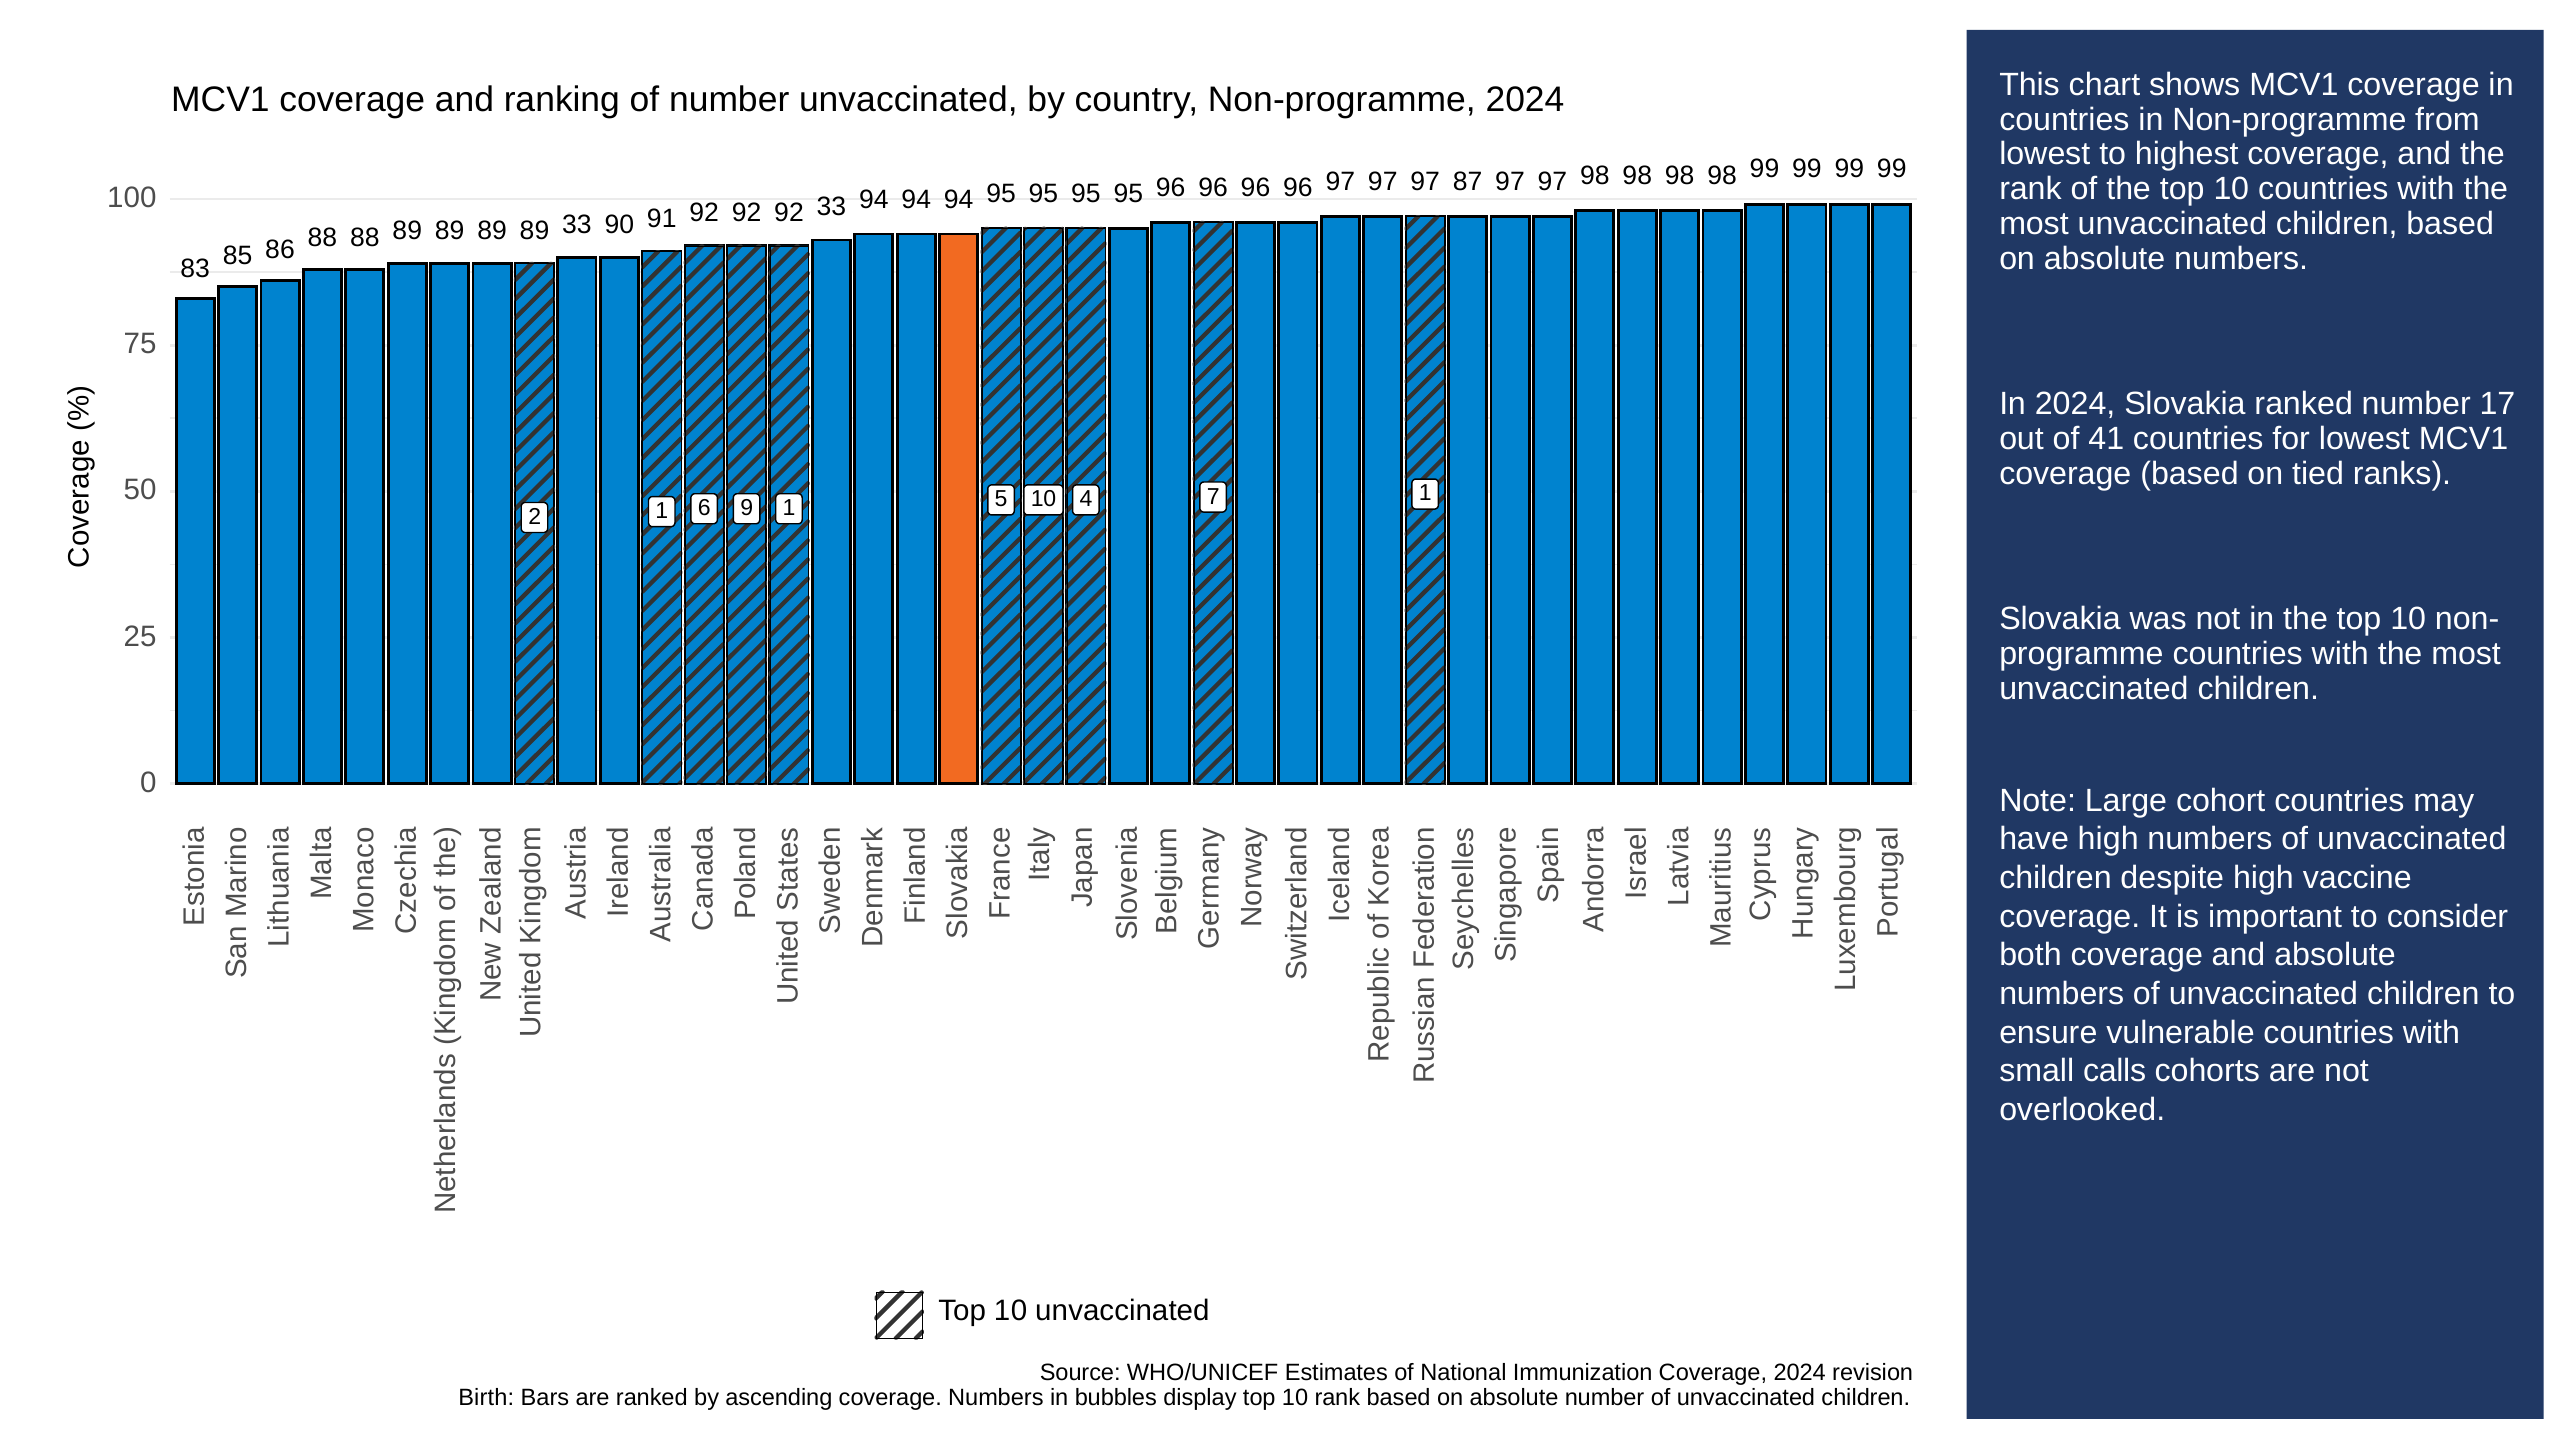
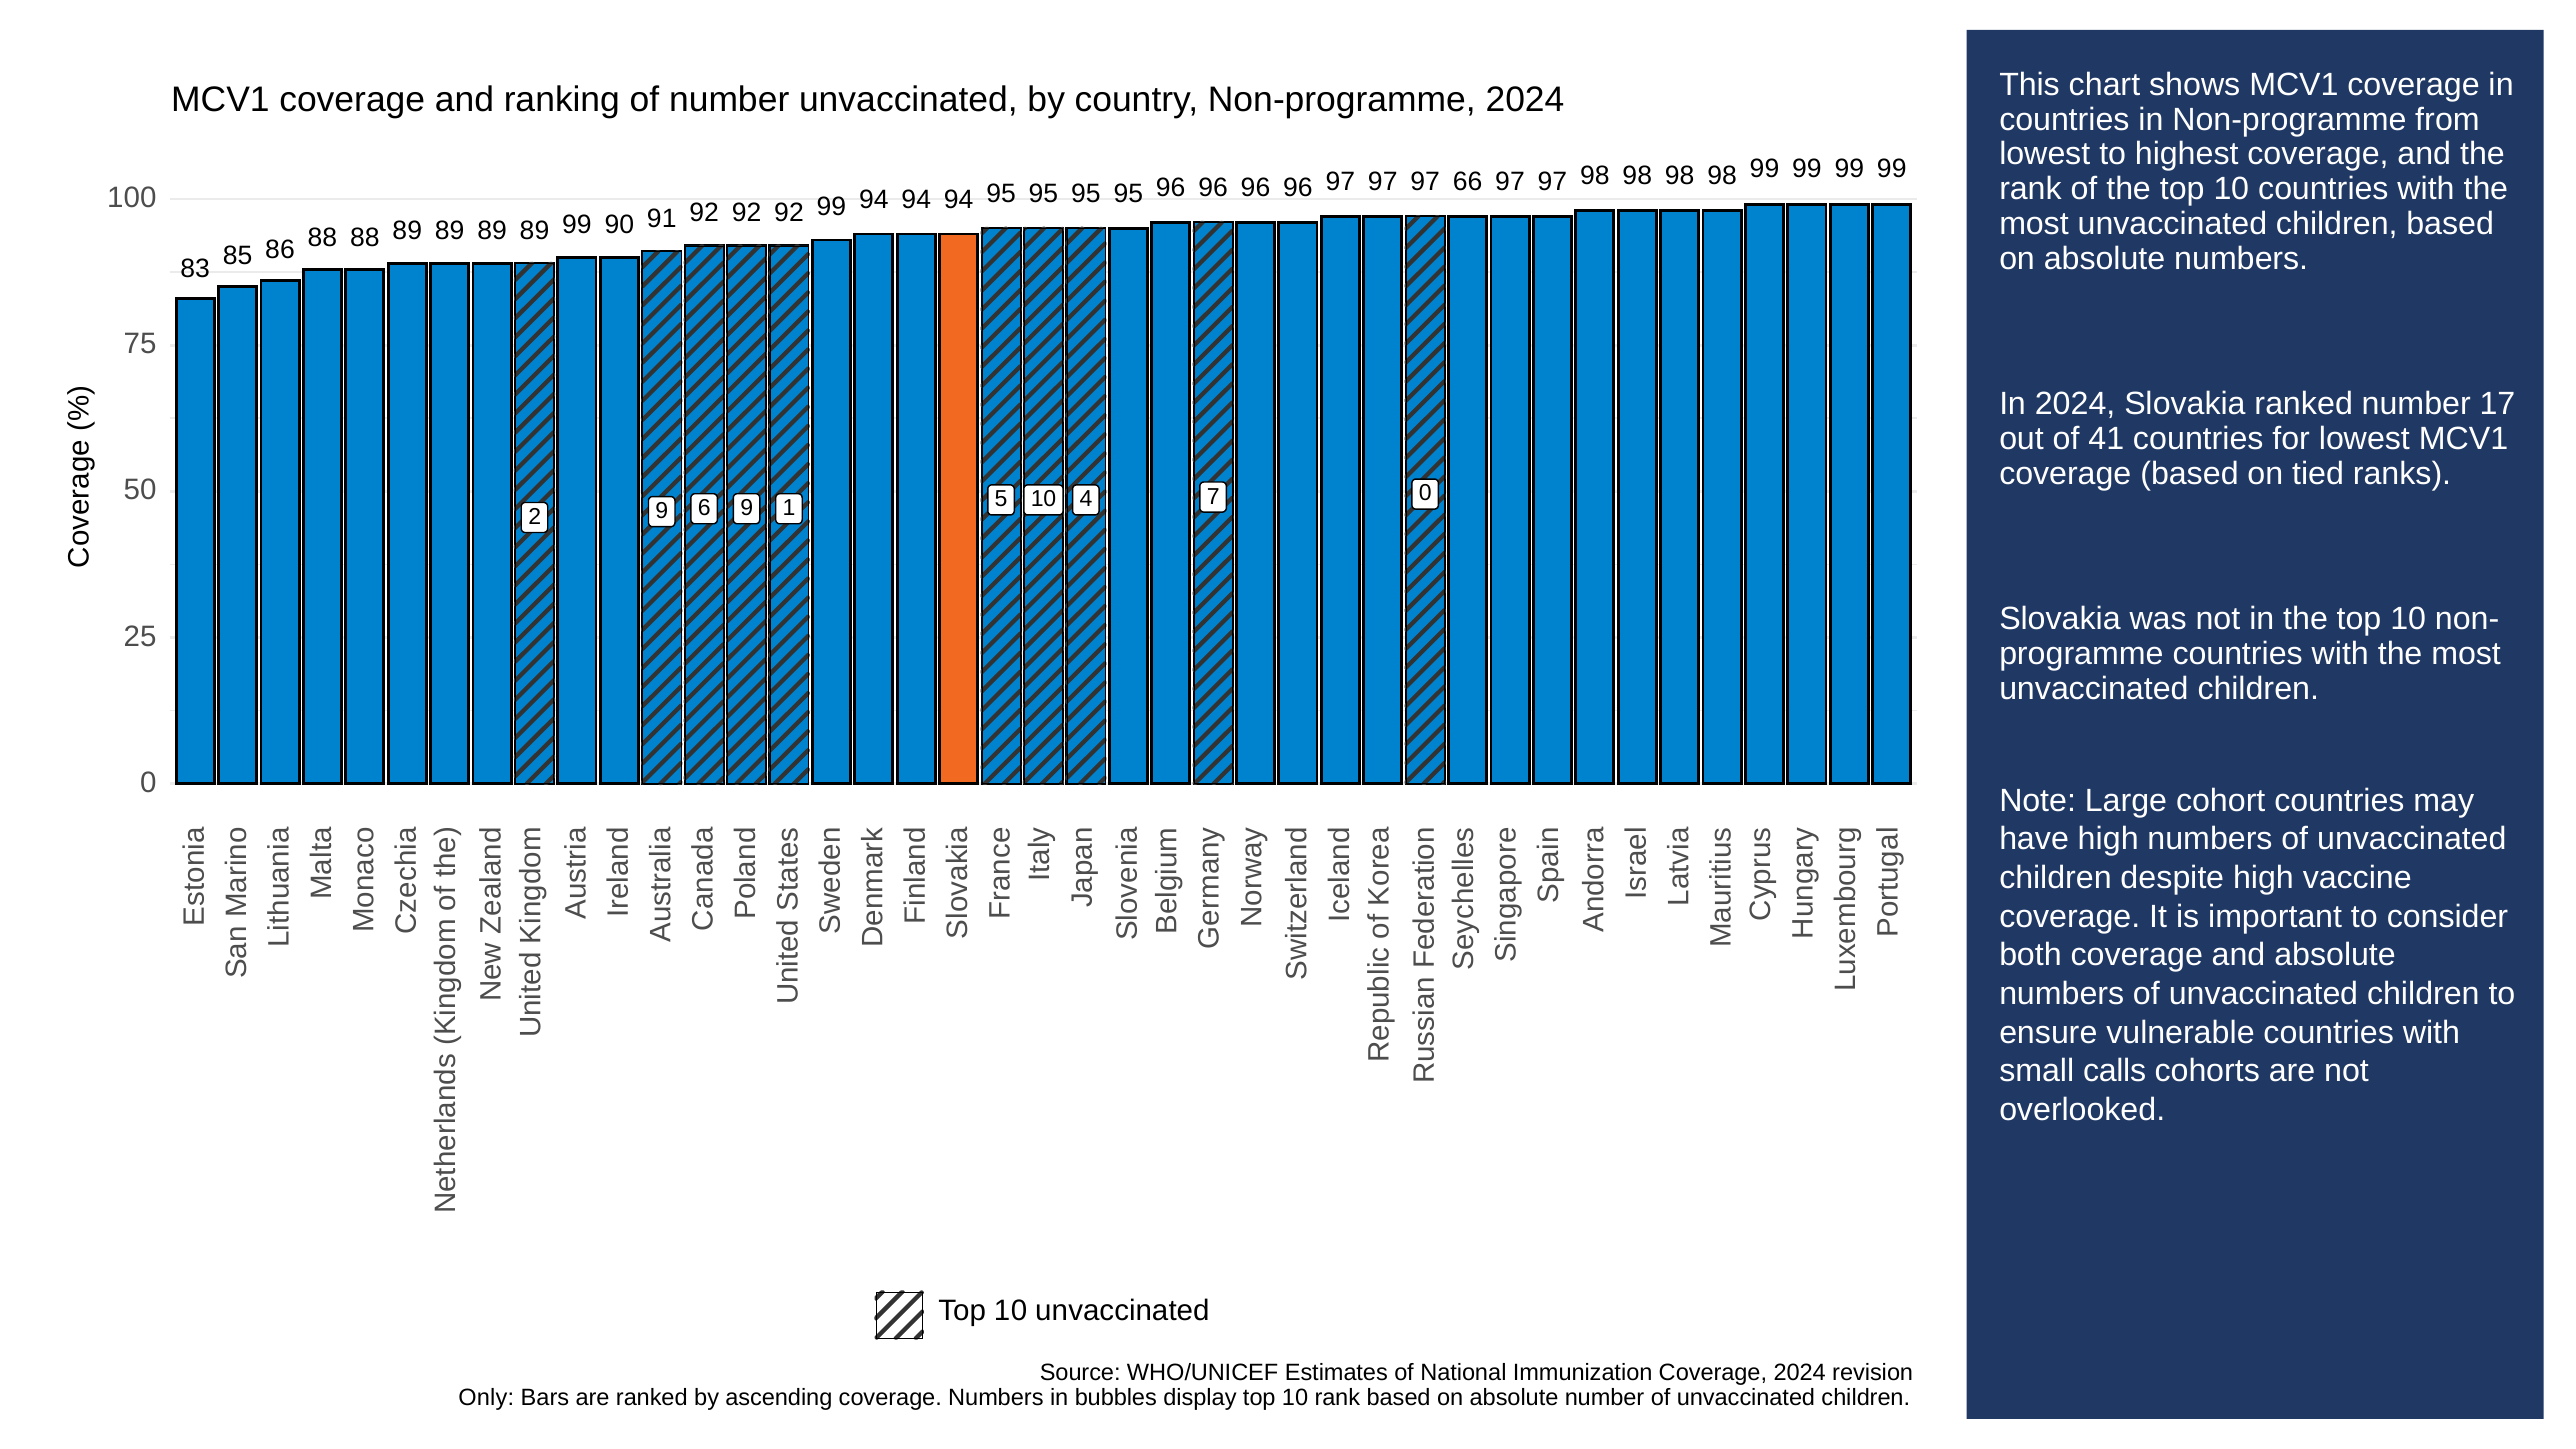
87: 87 -> 66
92 33: 33 -> 99
89 33: 33 -> 99
7 1: 1 -> 0
2 1: 1 -> 9
Birth: Birth -> Only
